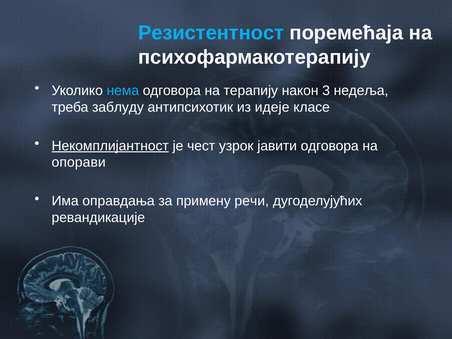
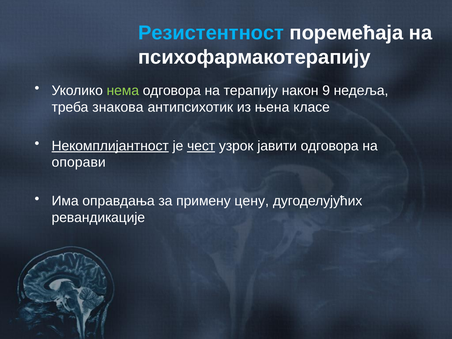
нема colour: light blue -> light green
3: 3 -> 9
заблуду: заблуду -> знакова
идеје: идеје -> њена
чест underline: none -> present
речи: речи -> цену
